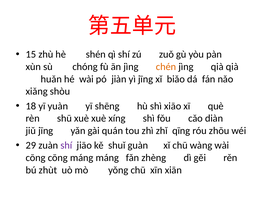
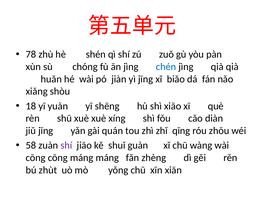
15: 15 -> 78
chén colour: orange -> blue
29: 29 -> 58
